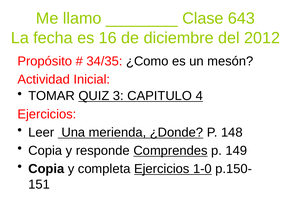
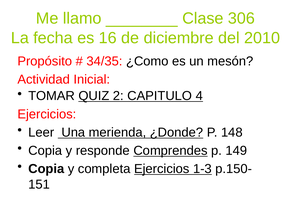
643: 643 -> 306
2012: 2012 -> 2010
3: 3 -> 2
1-0: 1-0 -> 1-3
